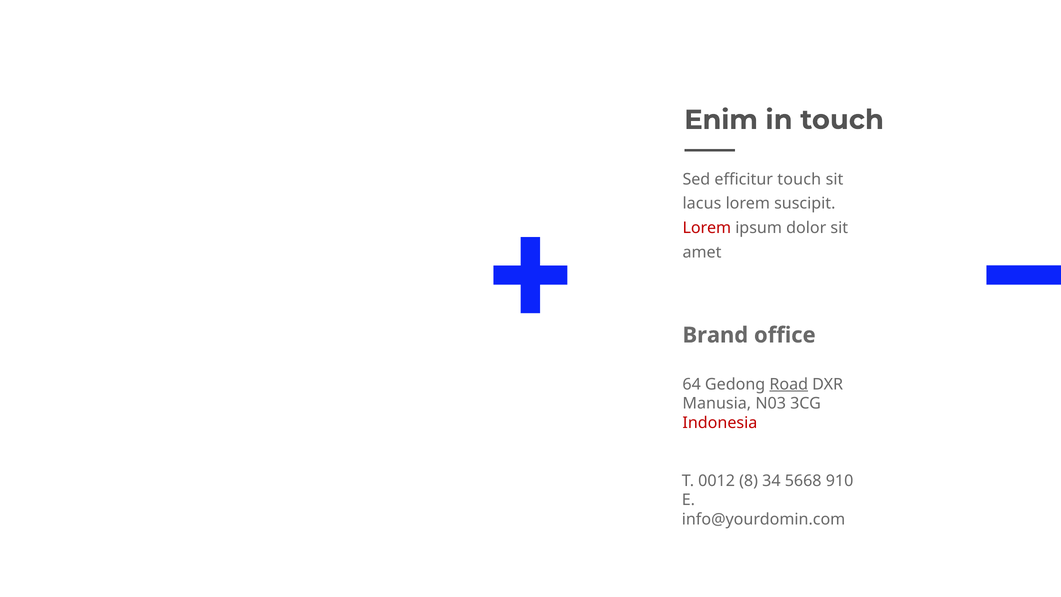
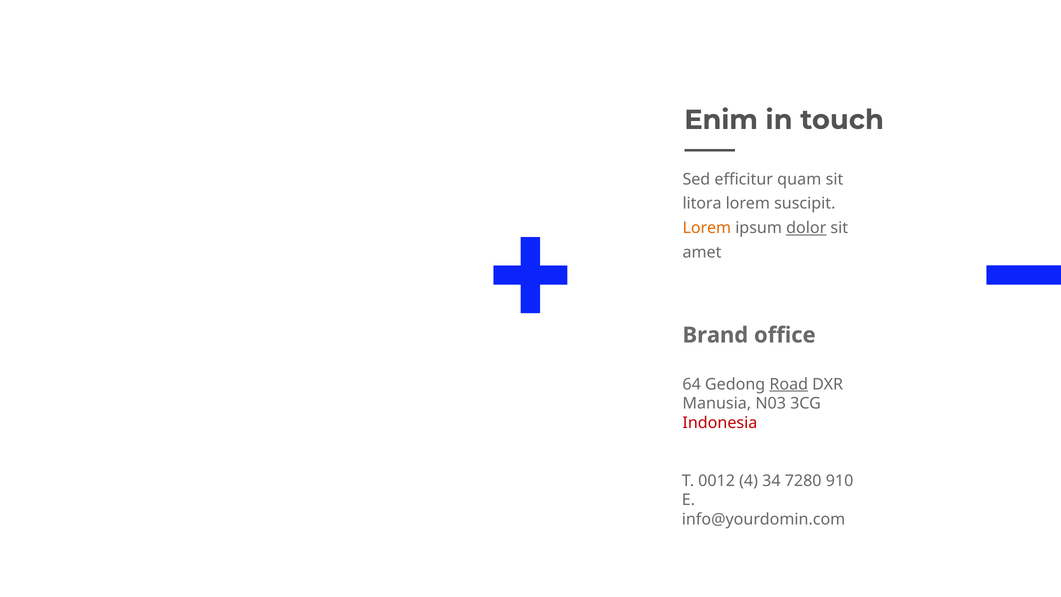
efficitur touch: touch -> quam
lacus: lacus -> litora
Lorem at (707, 228) colour: red -> orange
dolor underline: none -> present
8: 8 -> 4
5668: 5668 -> 7280
